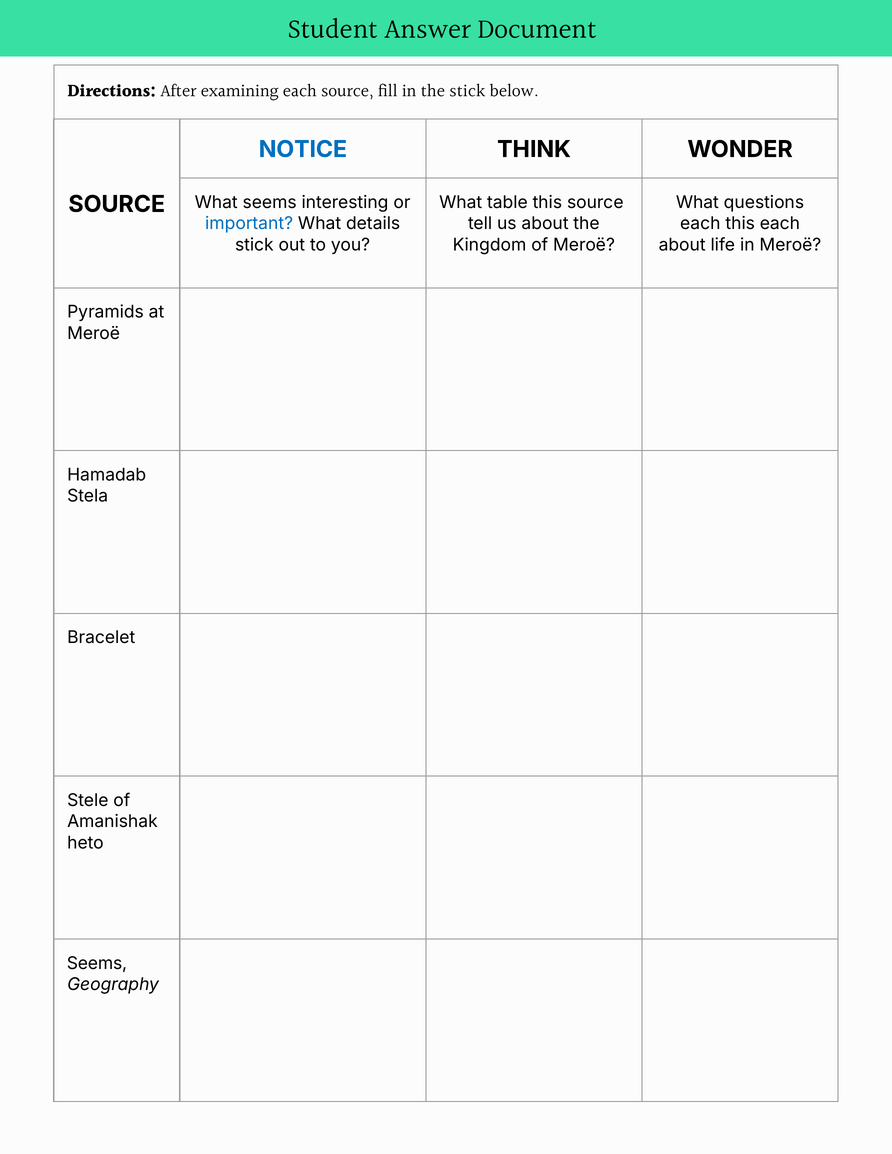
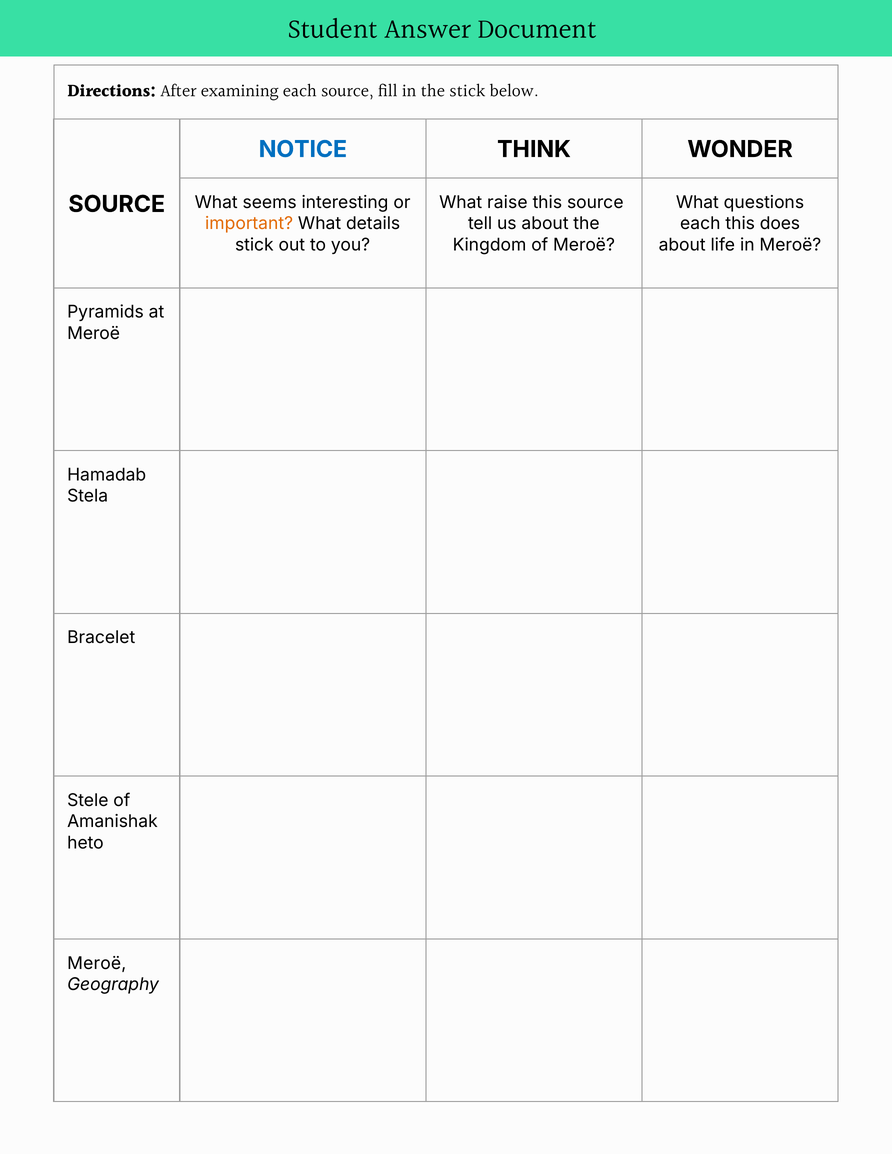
table: table -> raise
important colour: blue -> orange
this each: each -> does
Seems at (97, 964): Seems -> Meroë
